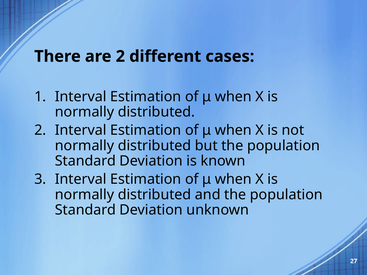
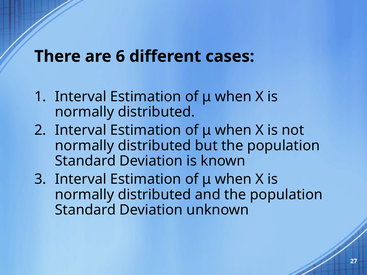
are 2: 2 -> 6
